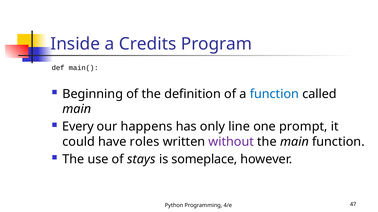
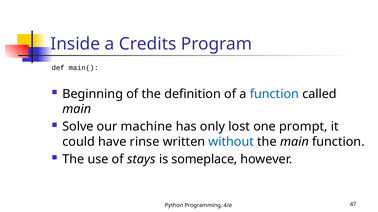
Every: Every -> Solve
happens: happens -> machine
line: line -> lost
roles: roles -> rinse
without colour: purple -> blue
